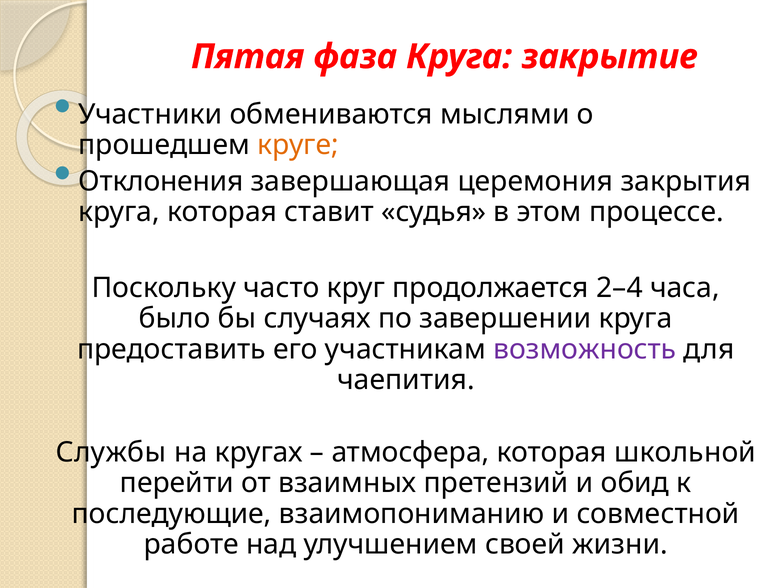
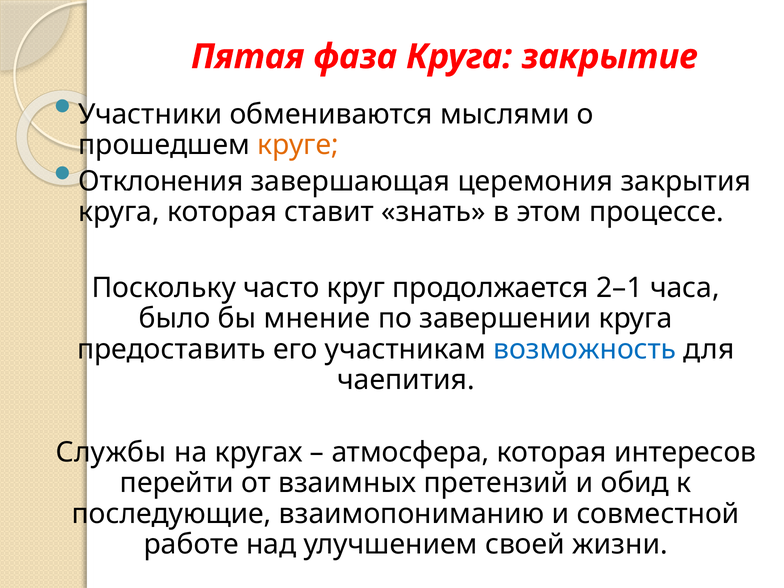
судья: судья -> знать
2–4: 2–4 -> 2–1
случаях: случаях -> мнение
возможность colour: purple -> blue
школьной: школьной -> интересов
